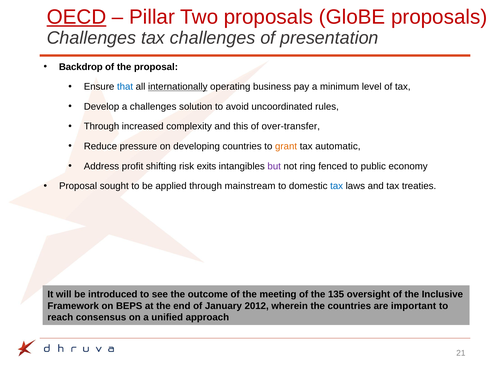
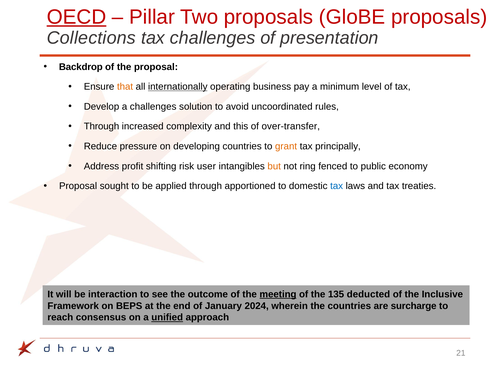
Challenges at (91, 38): Challenges -> Collections
that colour: blue -> orange
automatic: automatic -> principally
exits: exits -> user
but colour: purple -> orange
mainstream: mainstream -> apportioned
introduced: introduced -> interaction
meeting underline: none -> present
oversight: oversight -> deducted
2012: 2012 -> 2024
important: important -> surcharge
unified underline: none -> present
